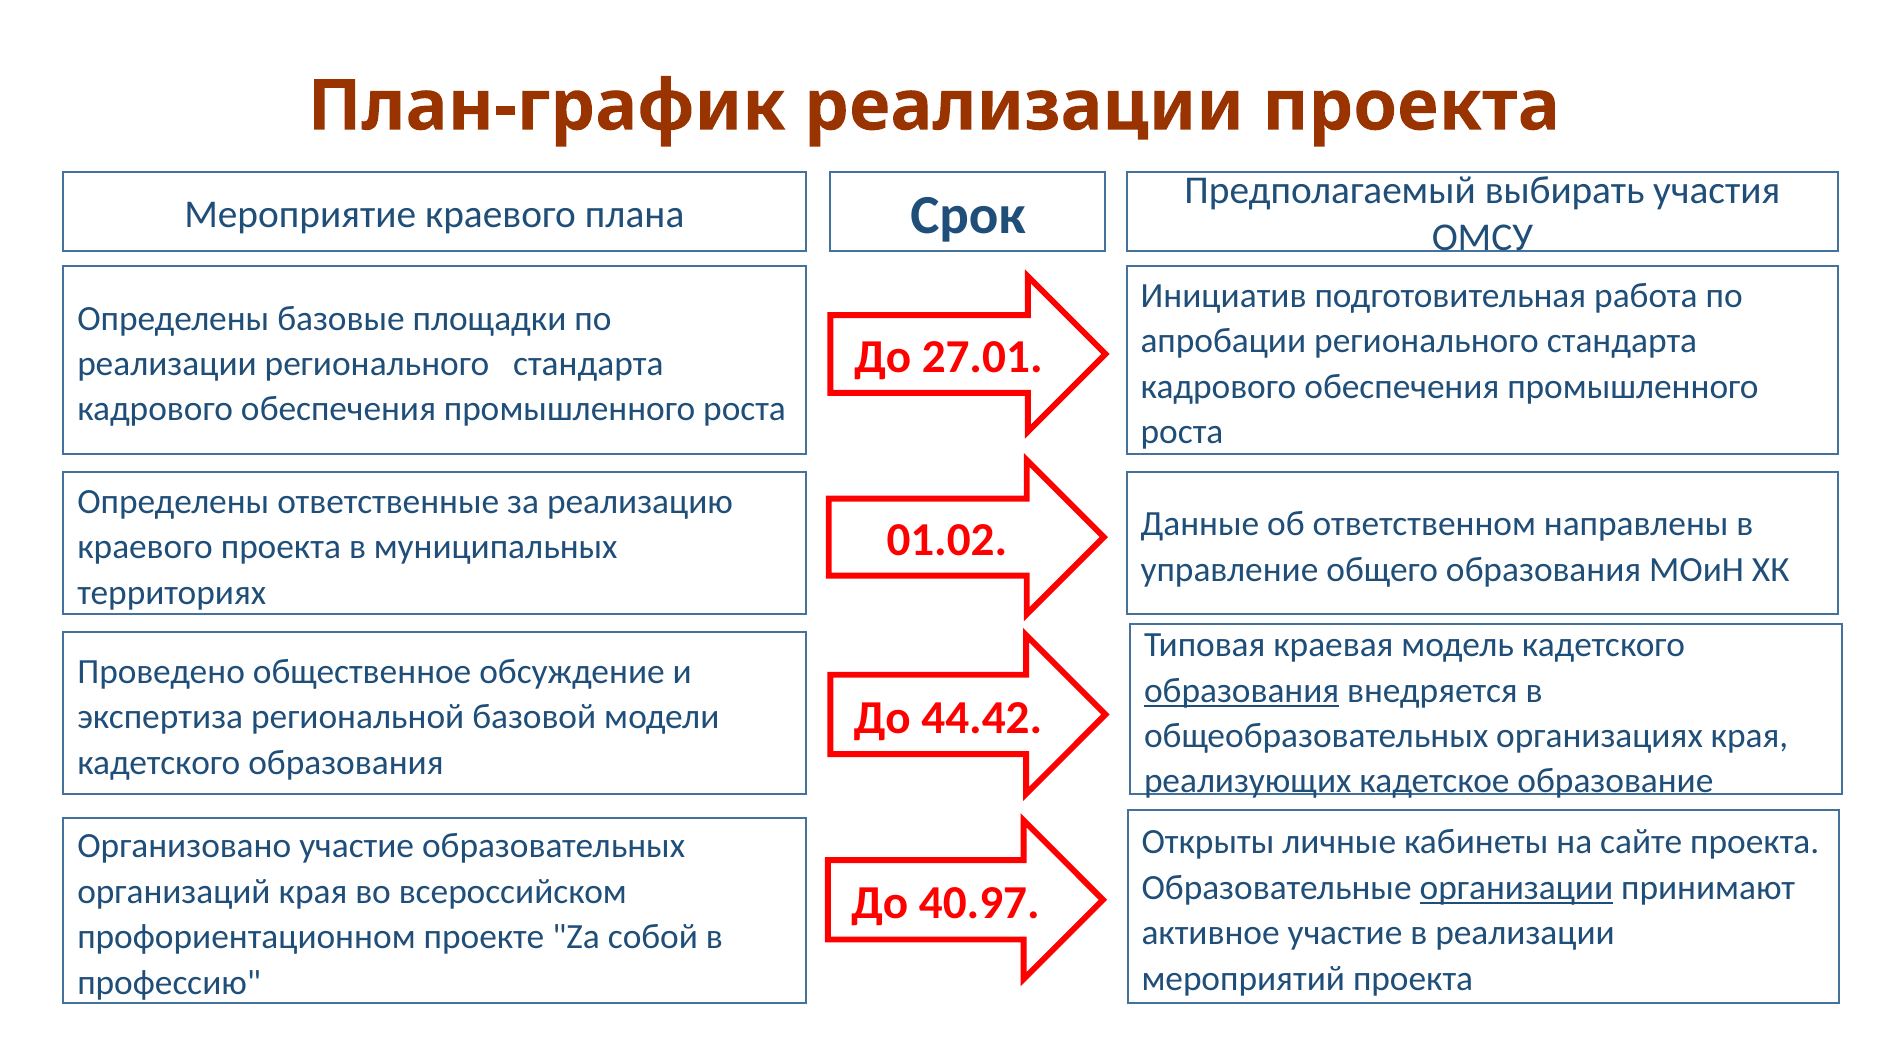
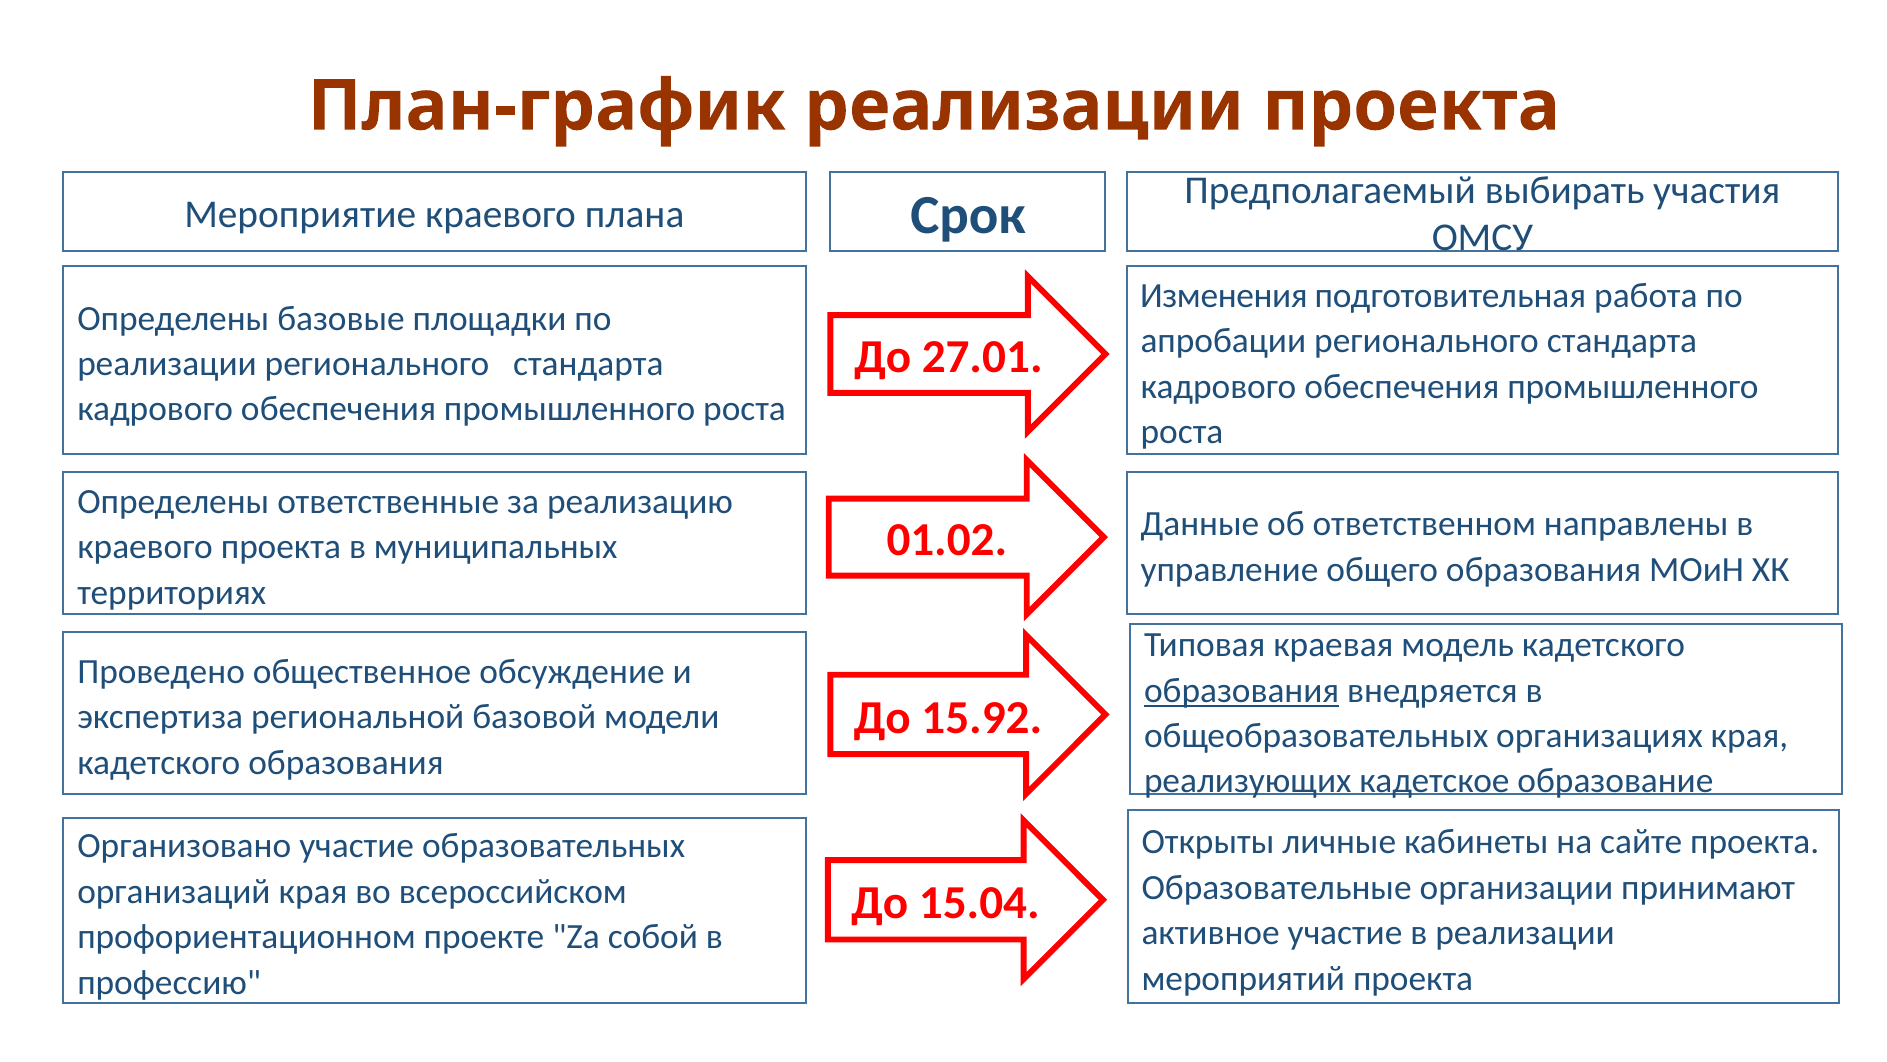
Инициатив: Инициатив -> Изменения
44.42: 44.42 -> 15.92
организации underline: present -> none
40.97: 40.97 -> 15.04
